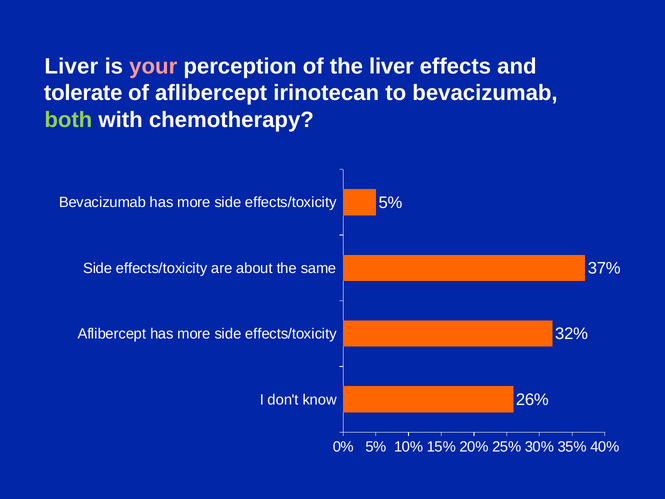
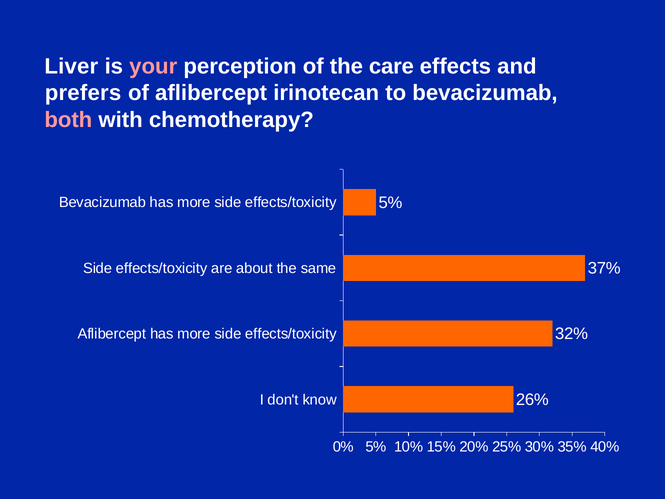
the liver: liver -> care
tolerate: tolerate -> prefers
both colour: light green -> pink
